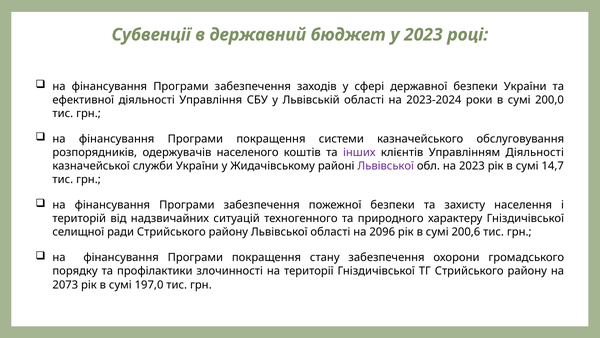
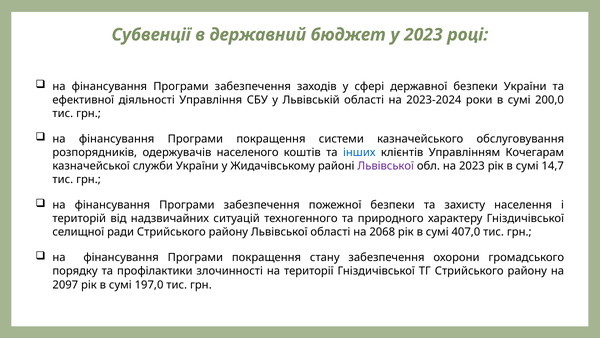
інших colour: purple -> blue
Управлінням Діяльності: Діяльності -> Кочегарам
2096: 2096 -> 2068
200,6: 200,6 -> 407,0
2073: 2073 -> 2097
